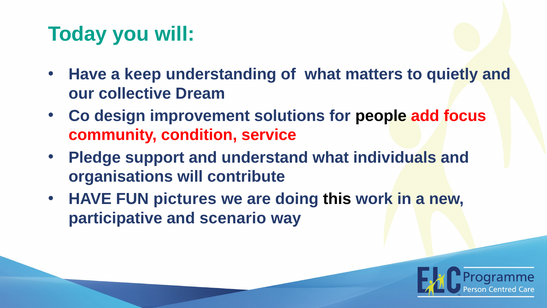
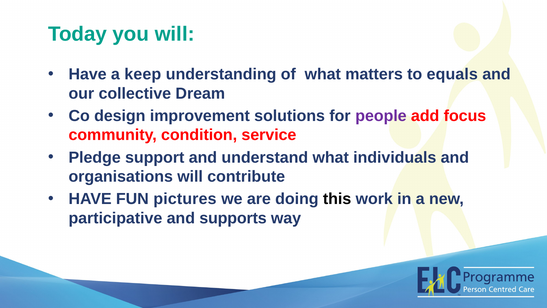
quietly: quietly -> equals
people colour: black -> purple
scenario: scenario -> supports
